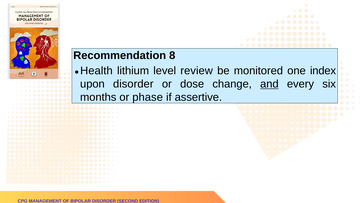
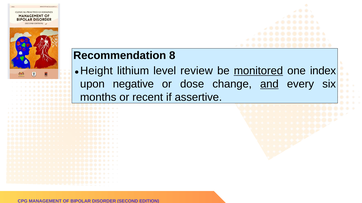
Health: Health -> Height
monitored underline: none -> present
upon disorder: disorder -> negative
phase: phase -> recent
